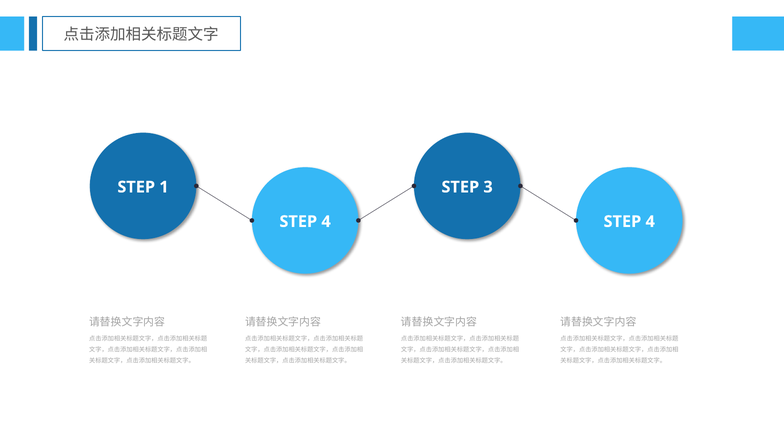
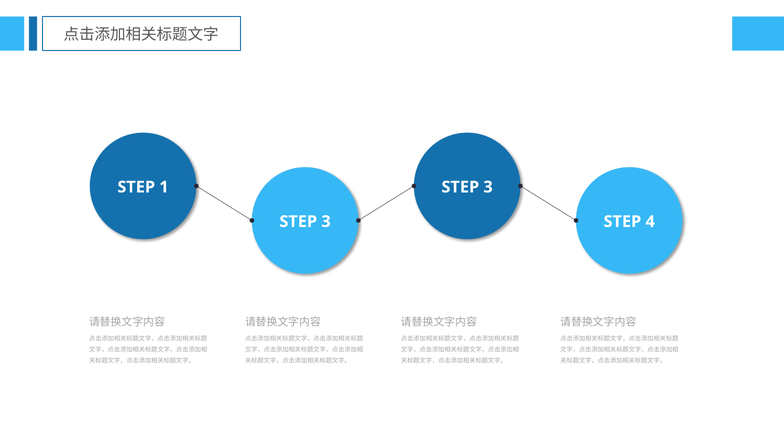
4 at (326, 222): 4 -> 3
